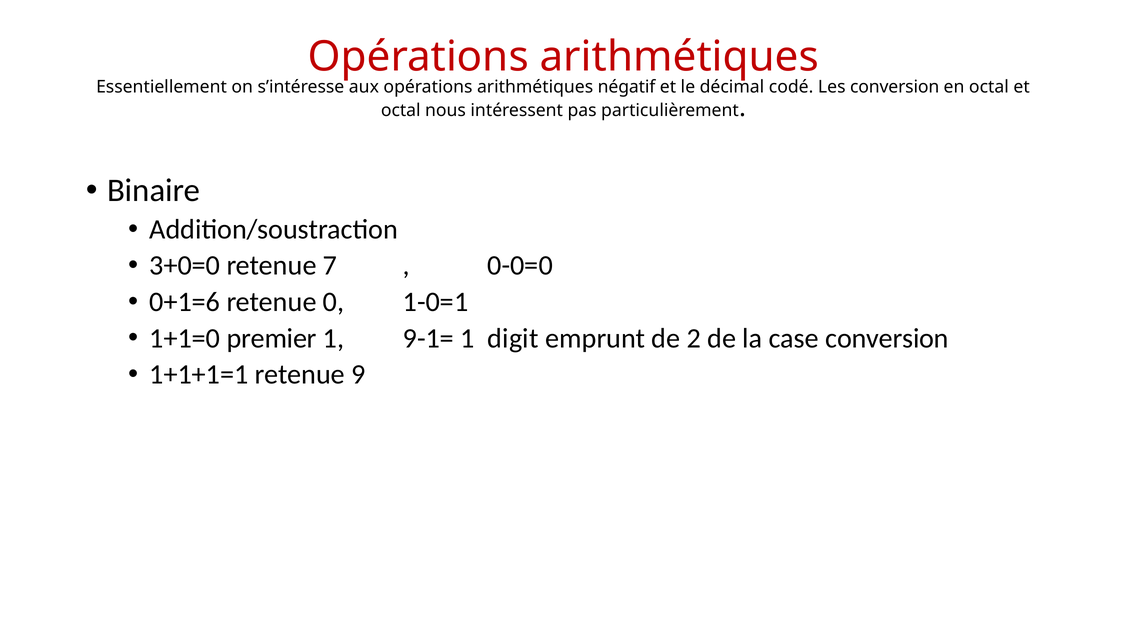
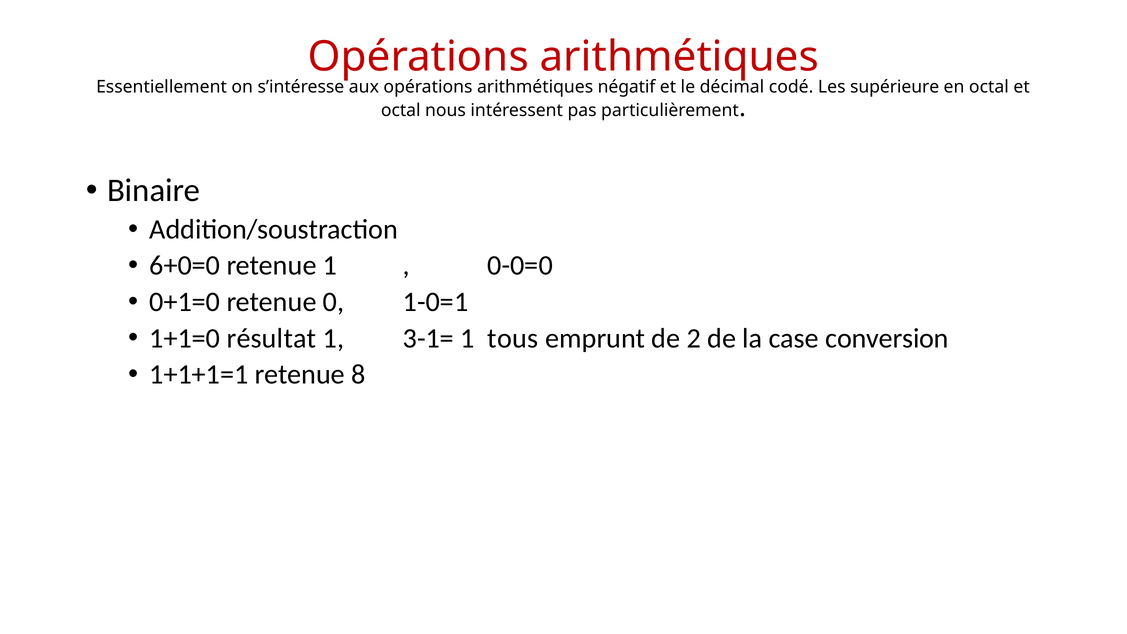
Les conversion: conversion -> supérieure
3+0=0: 3+0=0 -> 6+0=0
retenue 7: 7 -> 1
0+1=6: 0+1=6 -> 0+1=0
premier: premier -> résultat
9-1=: 9-1= -> 3-1=
digit: digit -> tous
9: 9 -> 8
